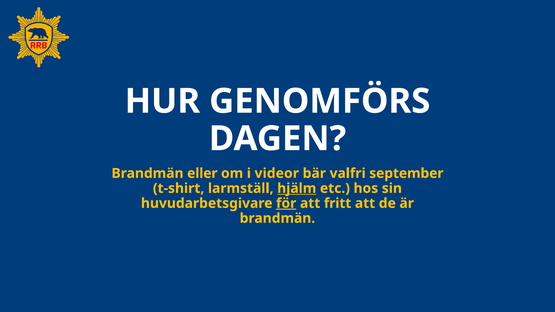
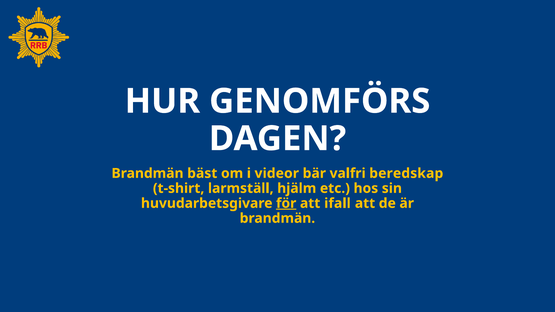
eller: eller -> bäst
september: september -> beredskap
hjälm underline: present -> none
fritt: fritt -> ifall
